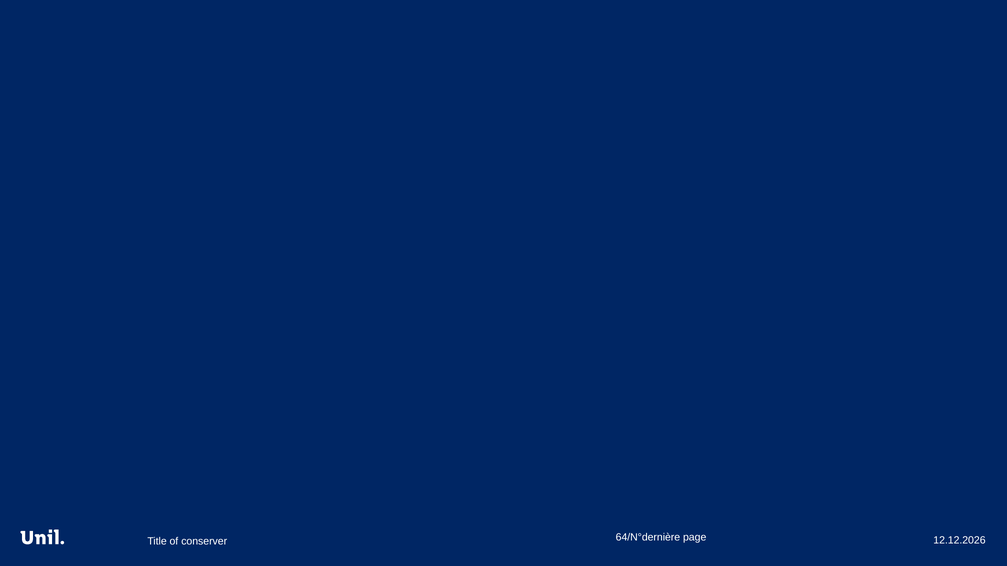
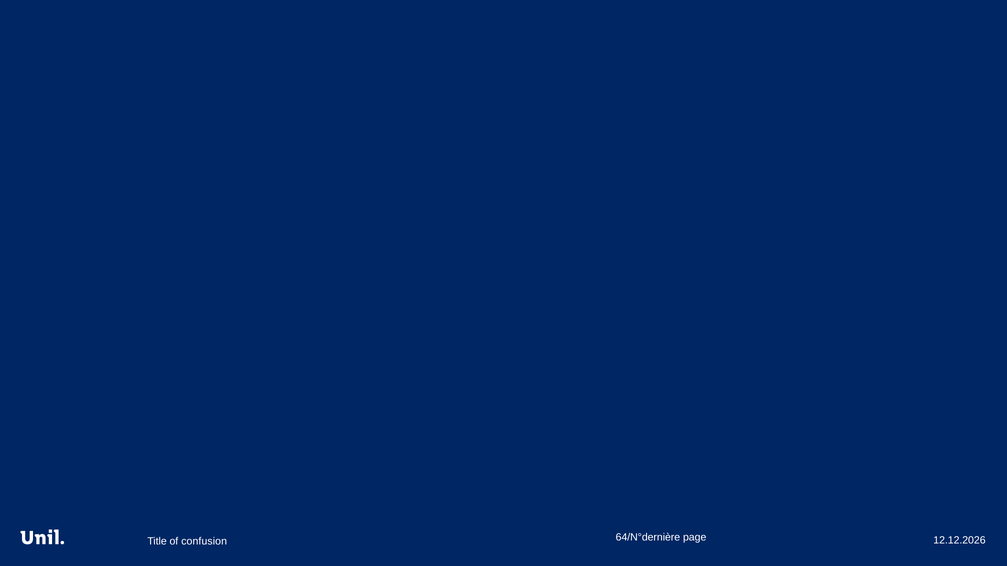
conserver: conserver -> confusion
